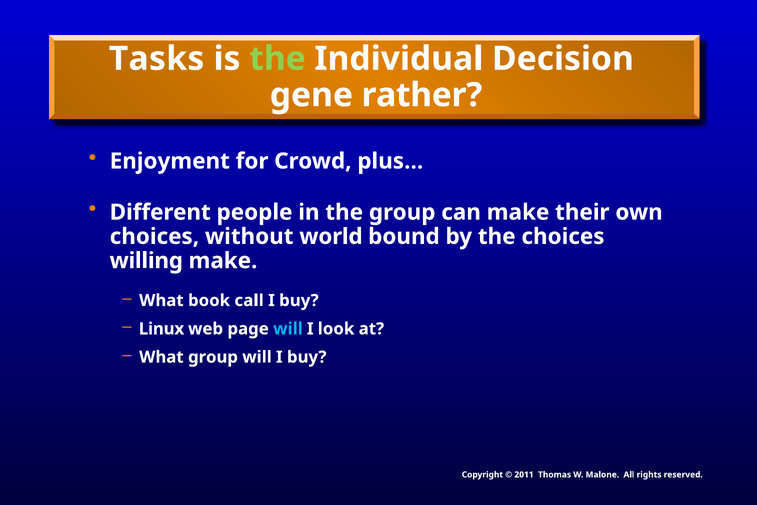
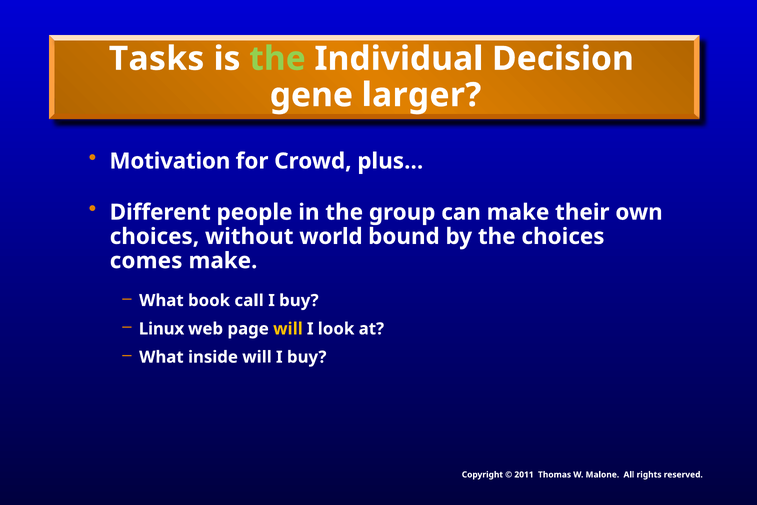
rather: rather -> larger
Enjoyment: Enjoyment -> Motivation
willing: willing -> comes
will at (288, 329) colour: light blue -> yellow
What group: group -> inside
